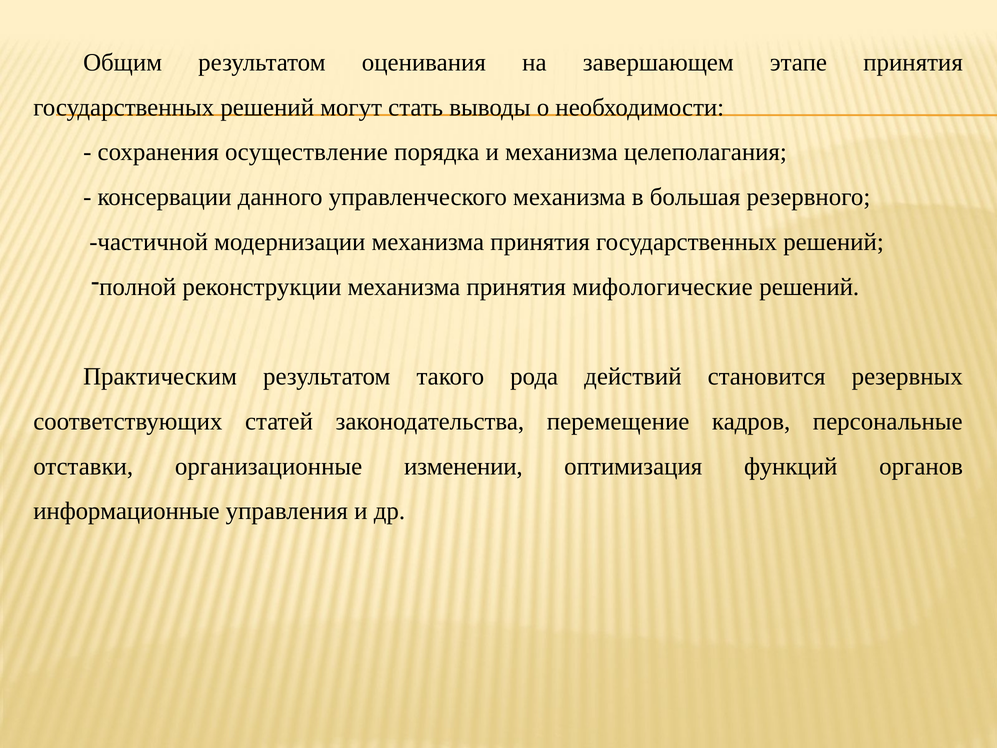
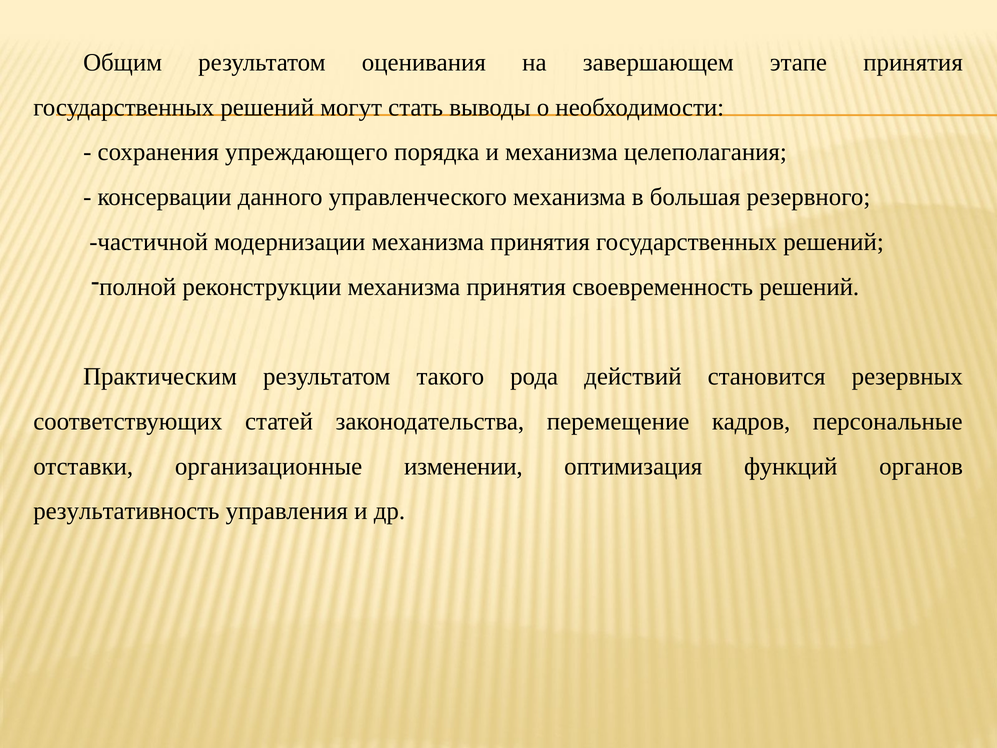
осуществление: осуществление -> упреждающего
мифологические: мифологические -> своевременность
информационные: информационные -> результативность
